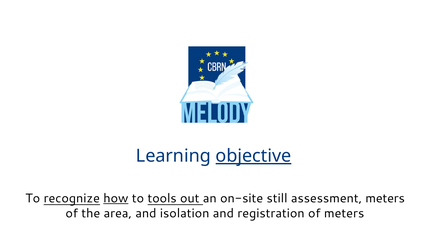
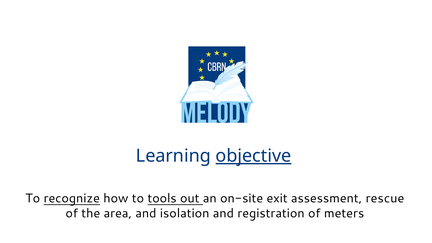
how underline: present -> none
still: still -> exit
assessment meters: meters -> rescue
